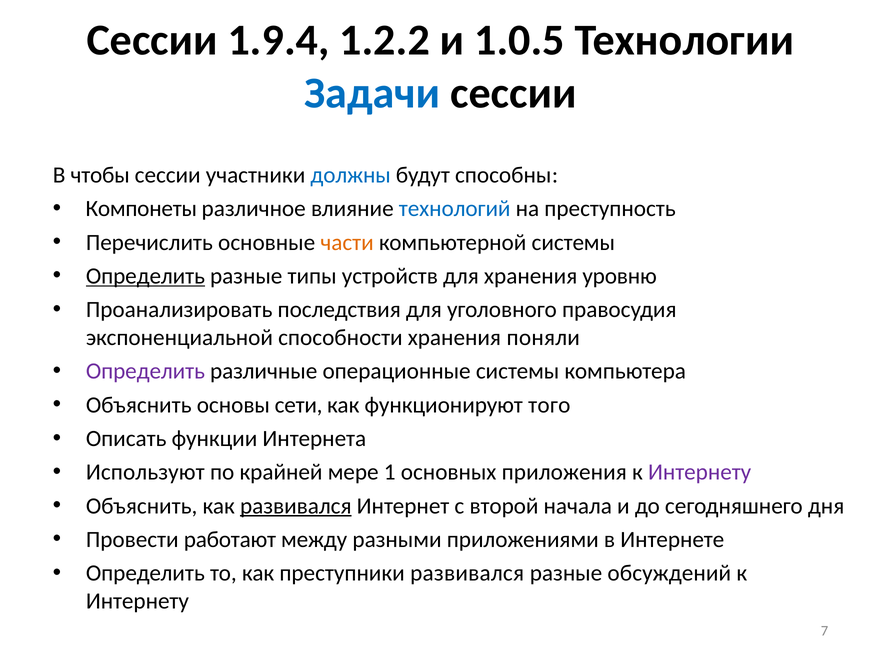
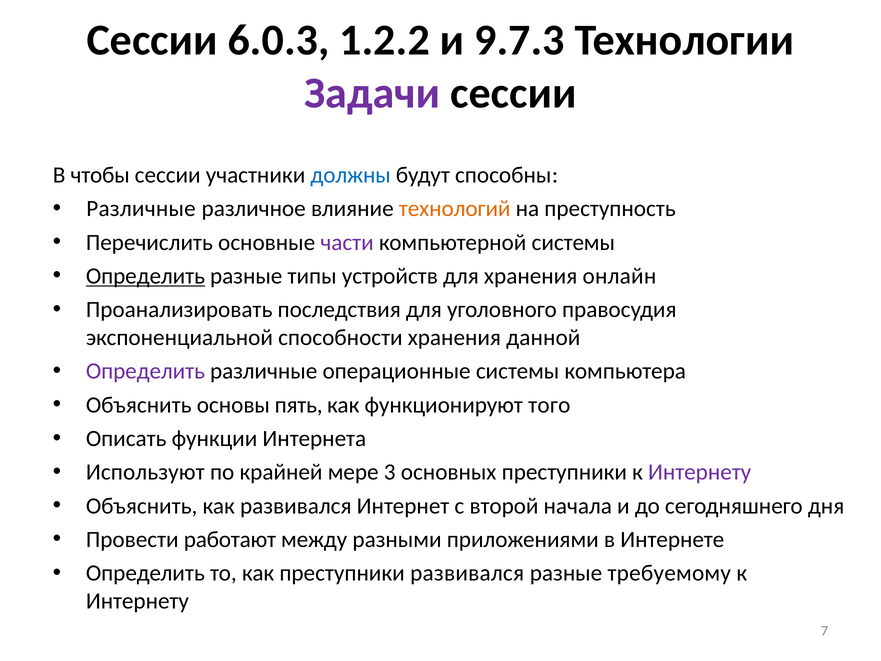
1.9.4: 1.9.4 -> 6.0.3
1.0.5: 1.0.5 -> 9.7.3
Задачи colour: blue -> purple
Компонеты at (141, 209): Компонеты -> Различные
технологий colour: blue -> orange
части colour: orange -> purple
уровню: уровню -> онлайн
поняли: поняли -> данной
сети: сети -> пять
1: 1 -> 3
основных приложения: приложения -> преступники
развивался at (296, 506) underline: present -> none
обсуждений: обсуждений -> требуемому
